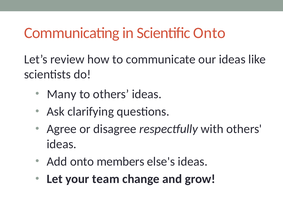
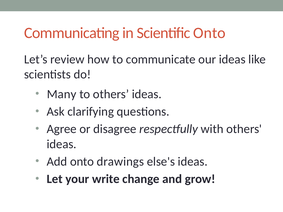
members: members -> drawings
team: team -> write
